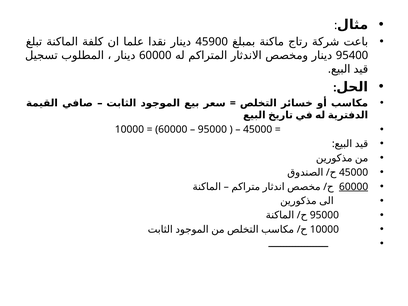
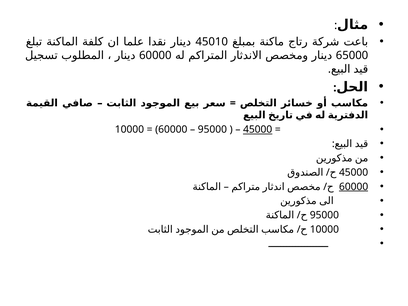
45900: 45900 -> 45010
95400: 95400 -> 65000
45000 at (258, 130) underline: none -> present
